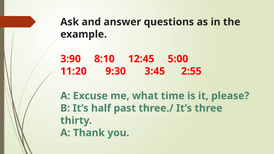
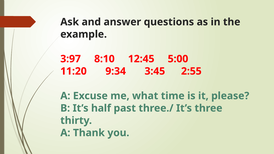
3:90: 3:90 -> 3:97
9:30: 9:30 -> 9:34
